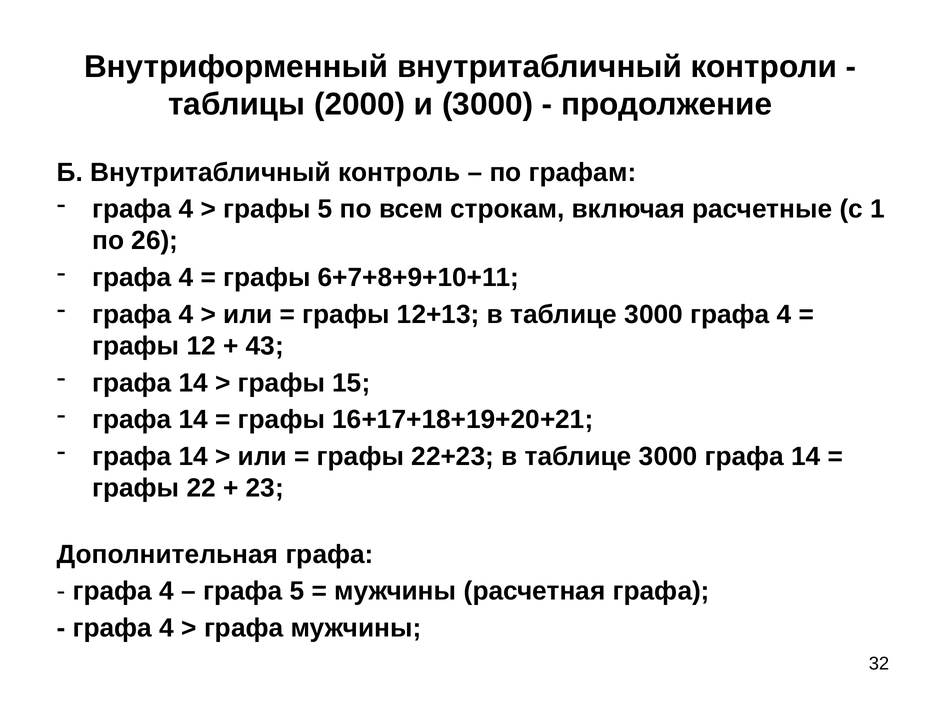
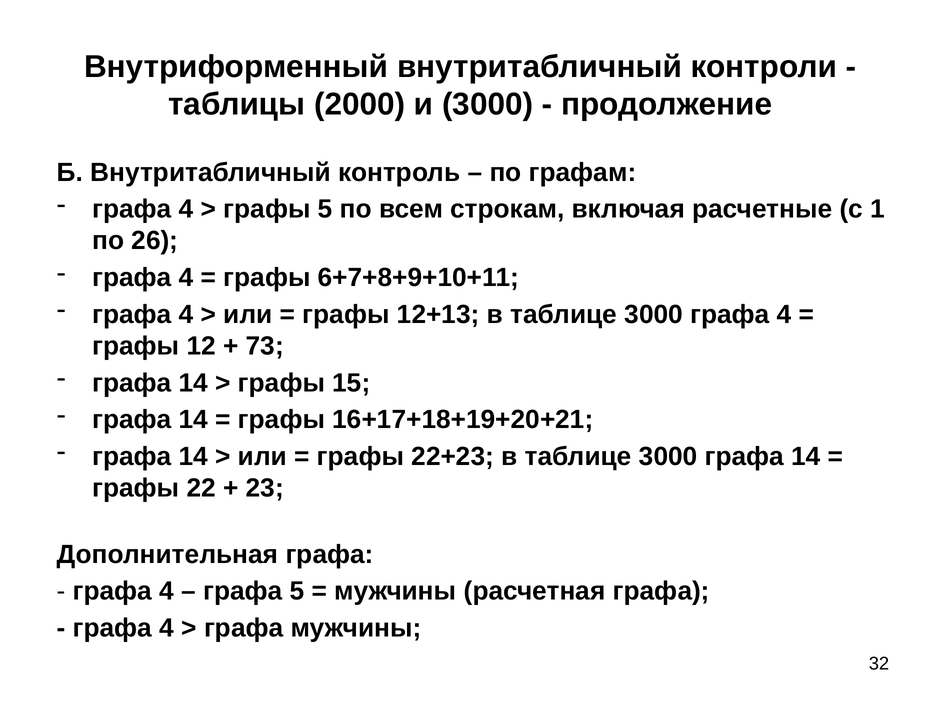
43: 43 -> 73
